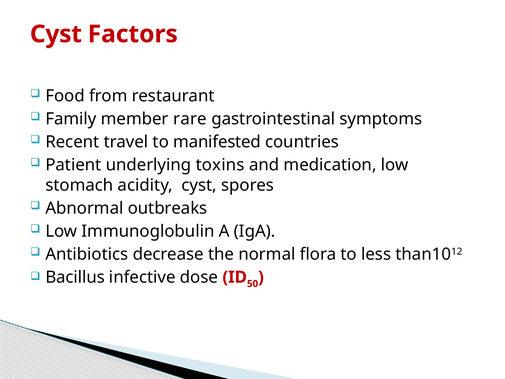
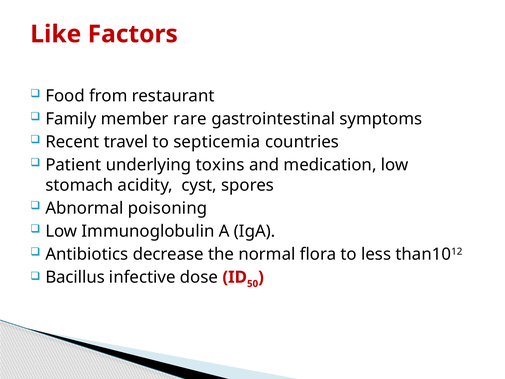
Cyst at (56, 34): Cyst -> Like
manifested: manifested -> septicemia
outbreaks: outbreaks -> poisoning
